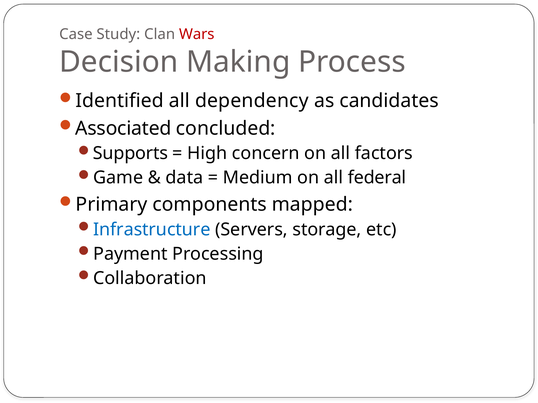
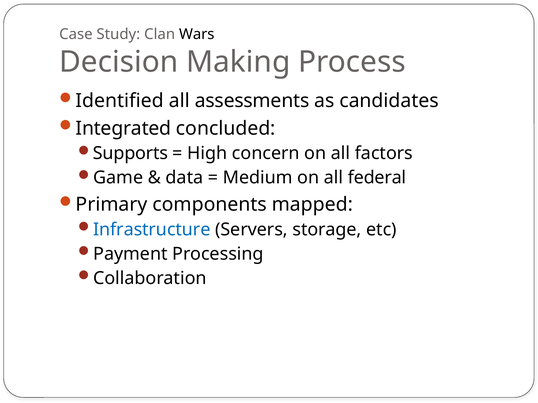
Wars colour: red -> black
dependency: dependency -> assessments
Associated: Associated -> Integrated
